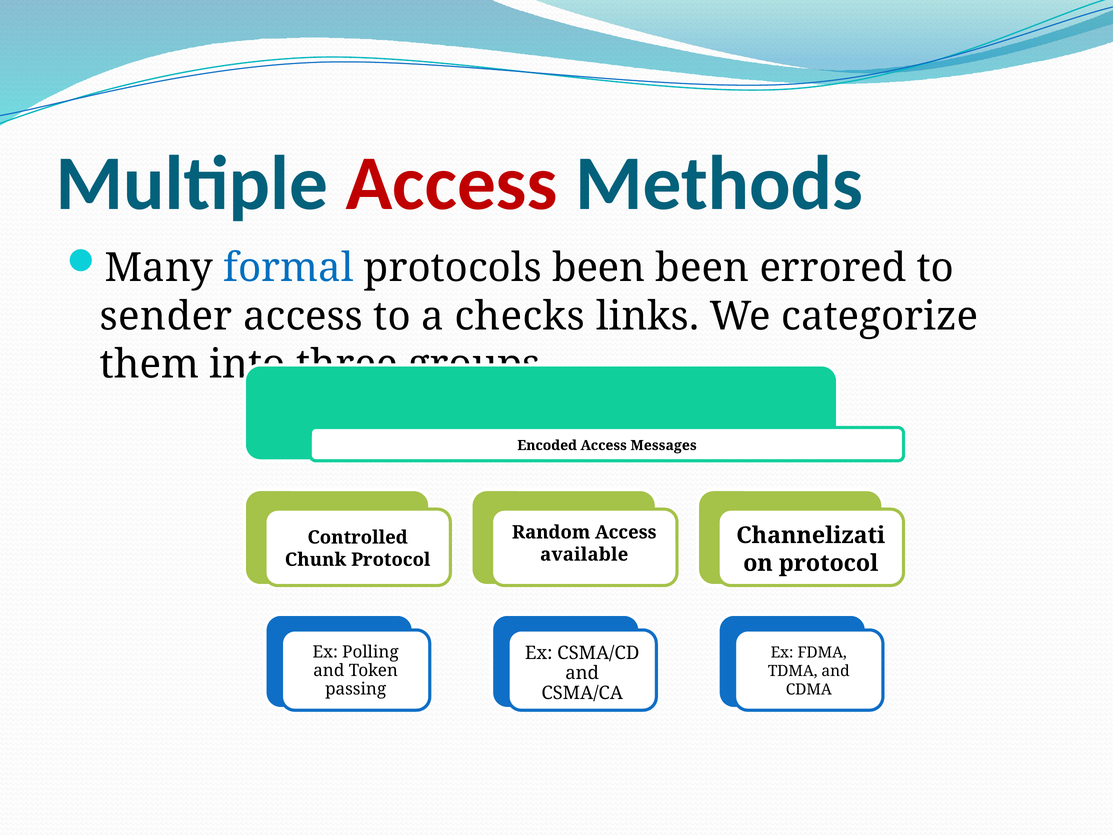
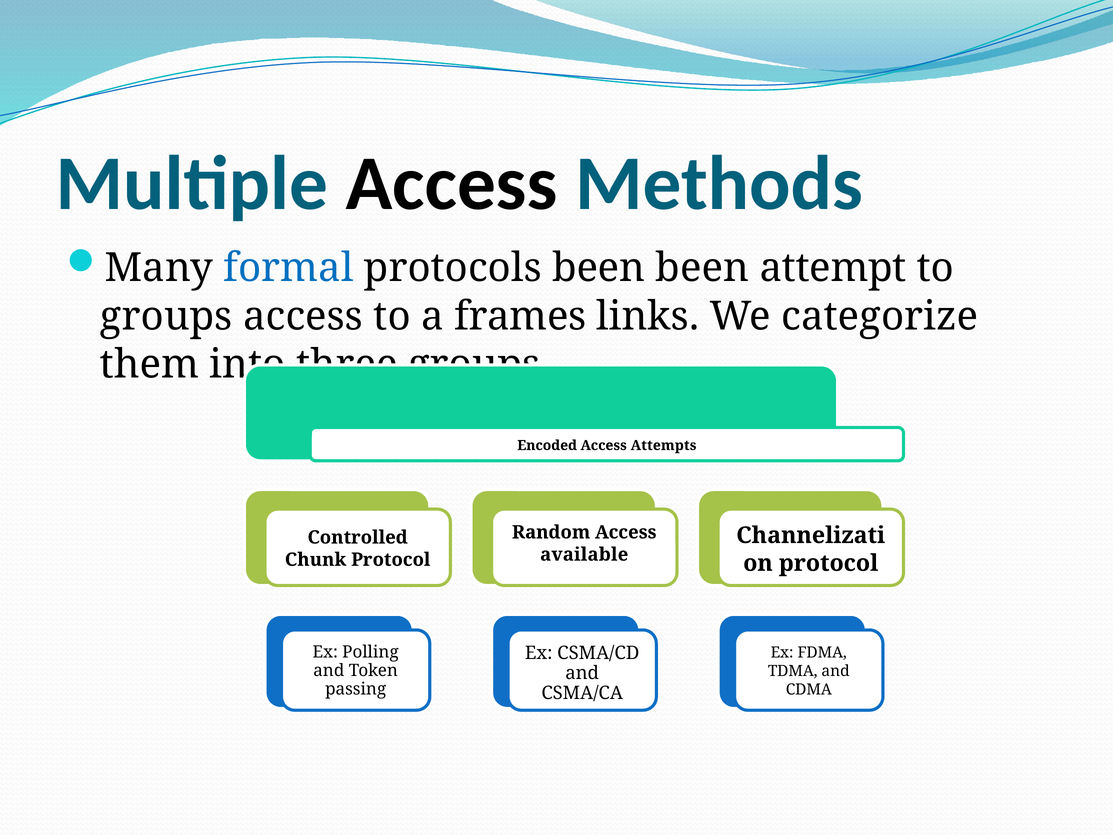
Access at (452, 184) colour: red -> black
errored: errored -> attempt
sender at (166, 316): sender -> groups
checks: checks -> frames
Messages: Messages -> Attempts
